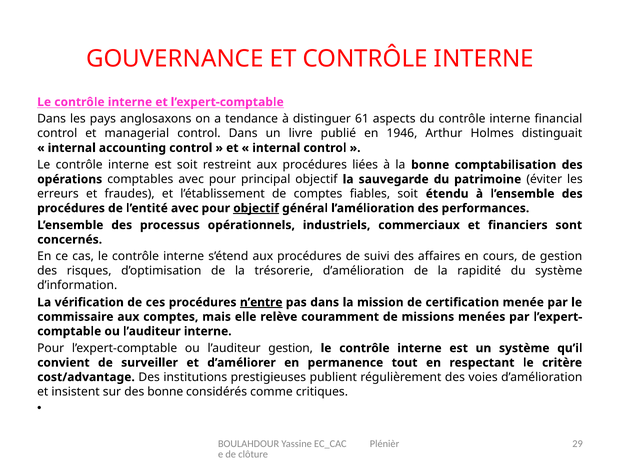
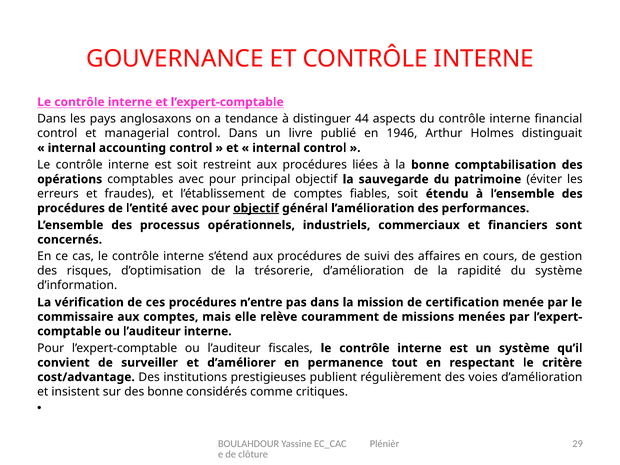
61: 61 -> 44
n’entre underline: present -> none
l’auditeur gestion: gestion -> fiscales
